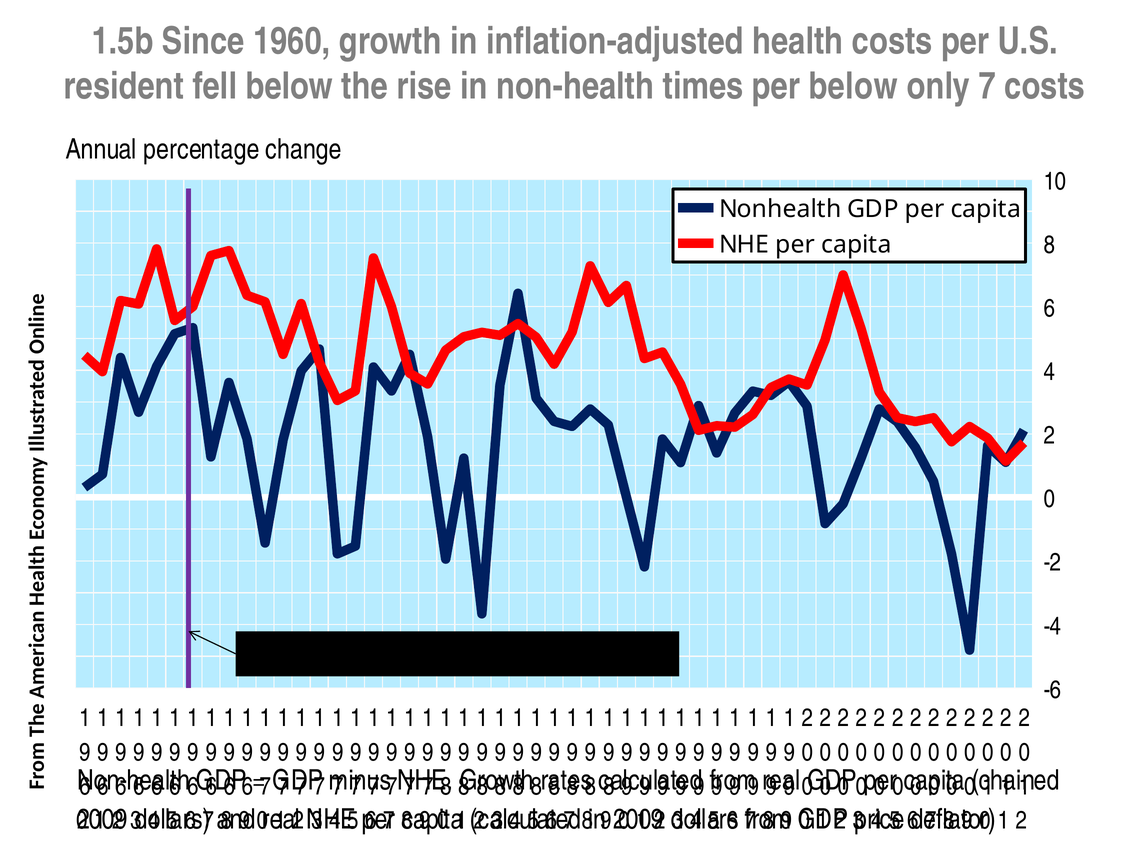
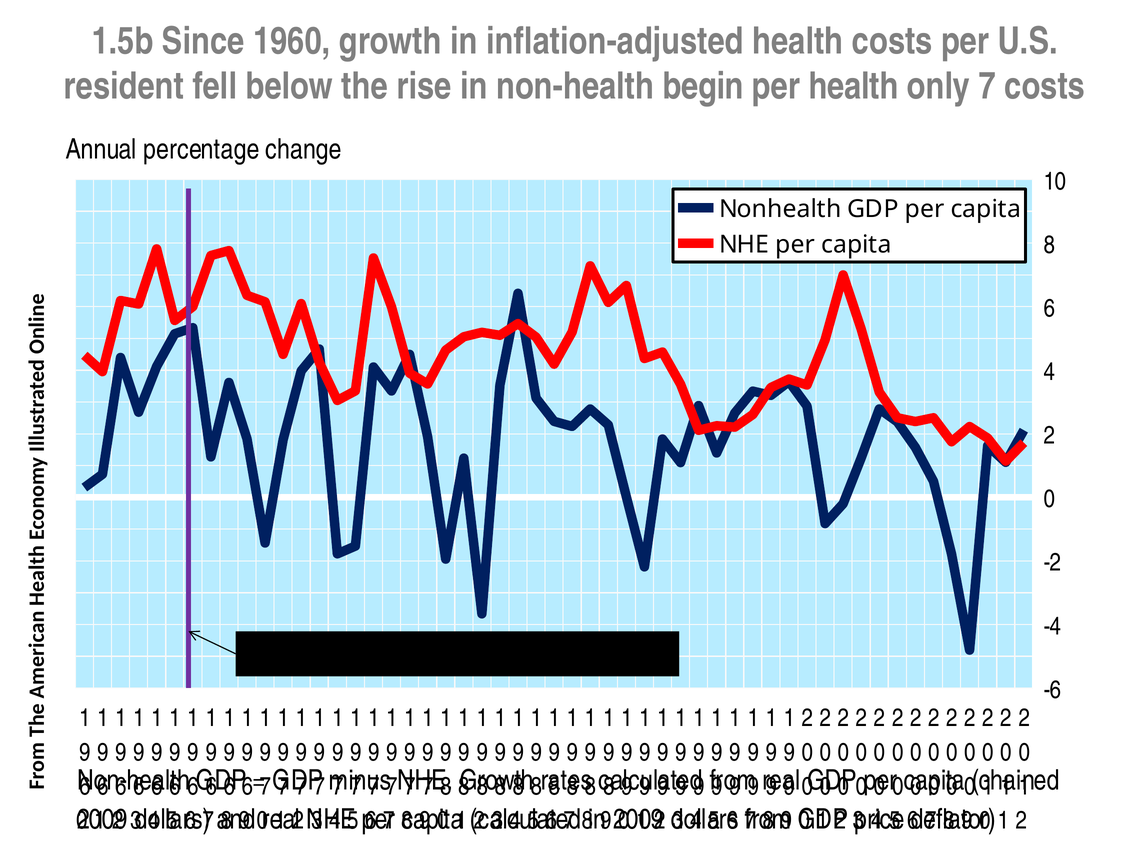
non-health times: times -> begin
per below: below -> health
